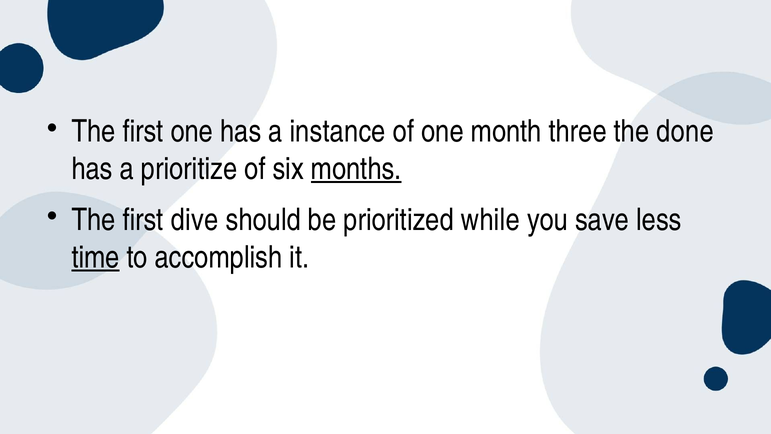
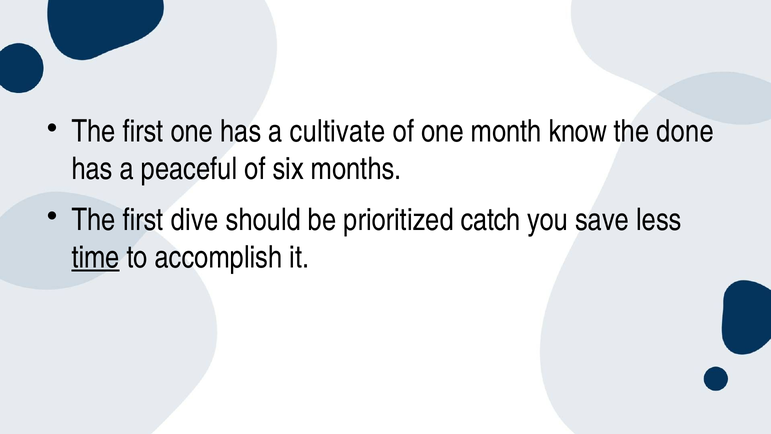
instance: instance -> cultivate
three: three -> know
prioritize: prioritize -> peaceful
months underline: present -> none
while: while -> catch
